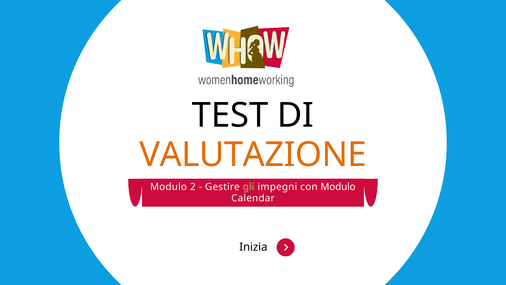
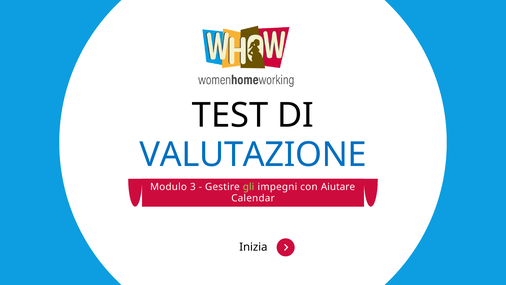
VALUTAZIONE colour: orange -> blue
2: 2 -> 3
con Modulo: Modulo -> Aiutare
